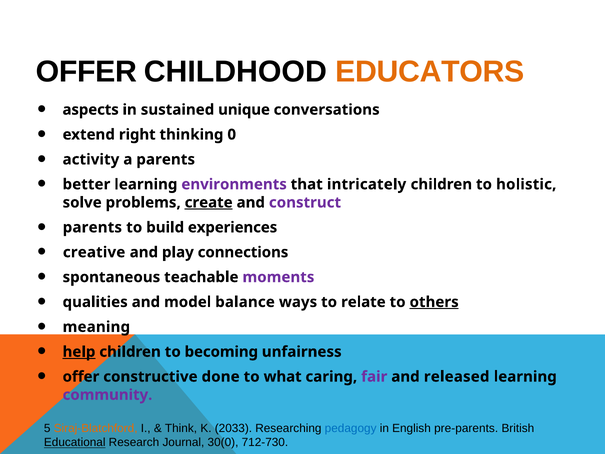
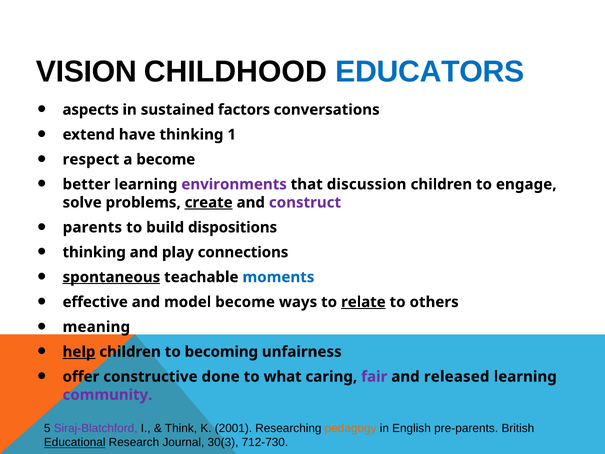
OFFER at (86, 72): OFFER -> VISION
EDUCATORS colour: orange -> blue
unique: unique -> factors
right: right -> have
0: 0 -> 1
activity: activity -> respect
a parents: parents -> become
intricately: intricately -> discussion
holistic: holistic -> engage
experiences: experiences -> dispositions
creative at (94, 252): creative -> thinking
spontaneous underline: none -> present
moments colour: purple -> blue
qualities: qualities -> effective
model balance: balance -> become
relate underline: none -> present
others underline: present -> none
Siraj-Blatchford colour: orange -> purple
2033: 2033 -> 2001
pedagogy colour: blue -> orange
30(0: 30(0 -> 30(3
